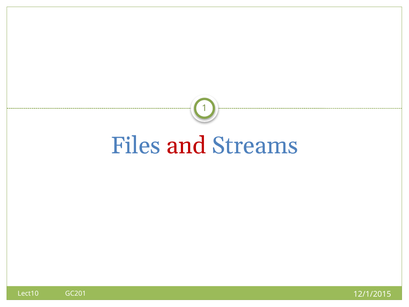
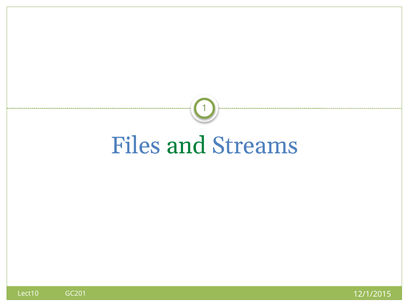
and colour: red -> green
